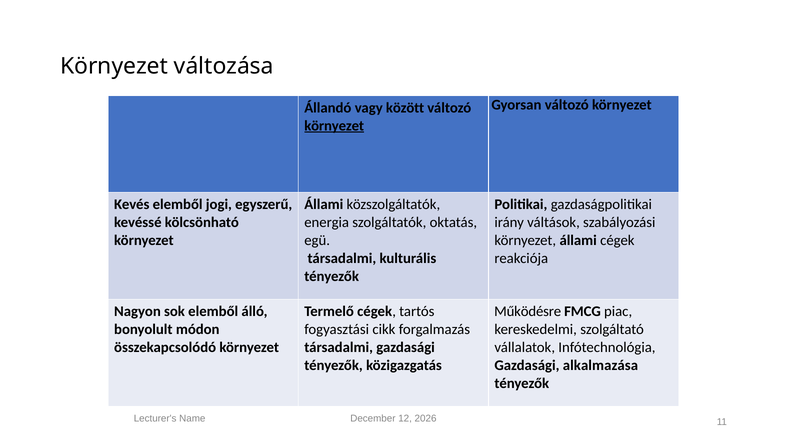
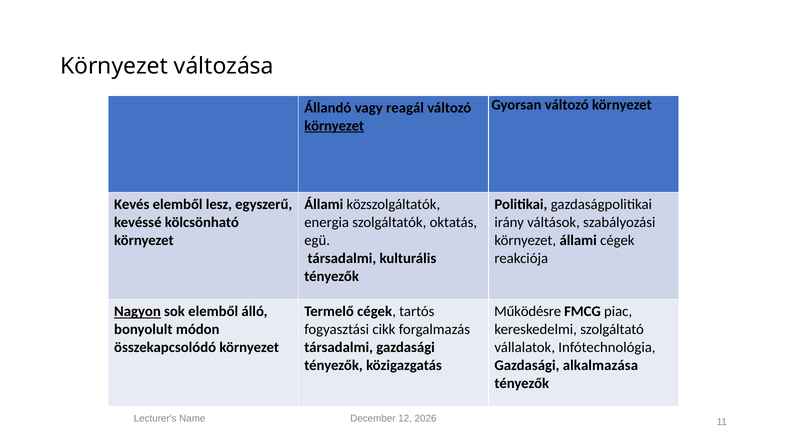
között: között -> reagál
jogi: jogi -> lesz
Nagyon underline: none -> present
